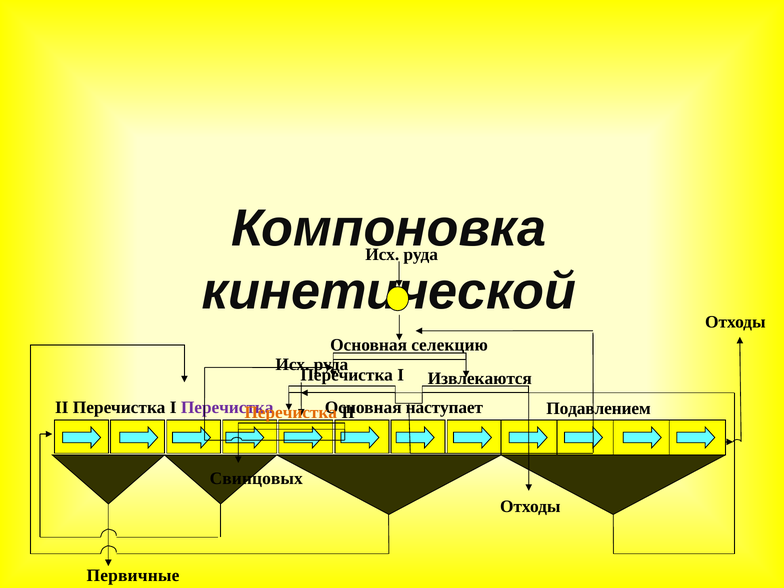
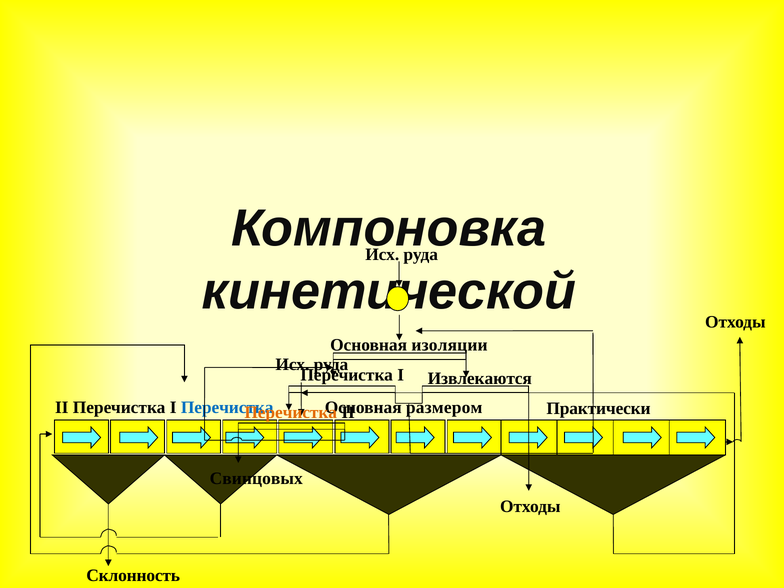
селекцию: селекцию -> изоляции
Перечистка at (227, 407) colour: purple -> blue
наступает: наступает -> размером
Подавлением: Подавлением -> Практически
Первичные: Первичные -> Склонность
